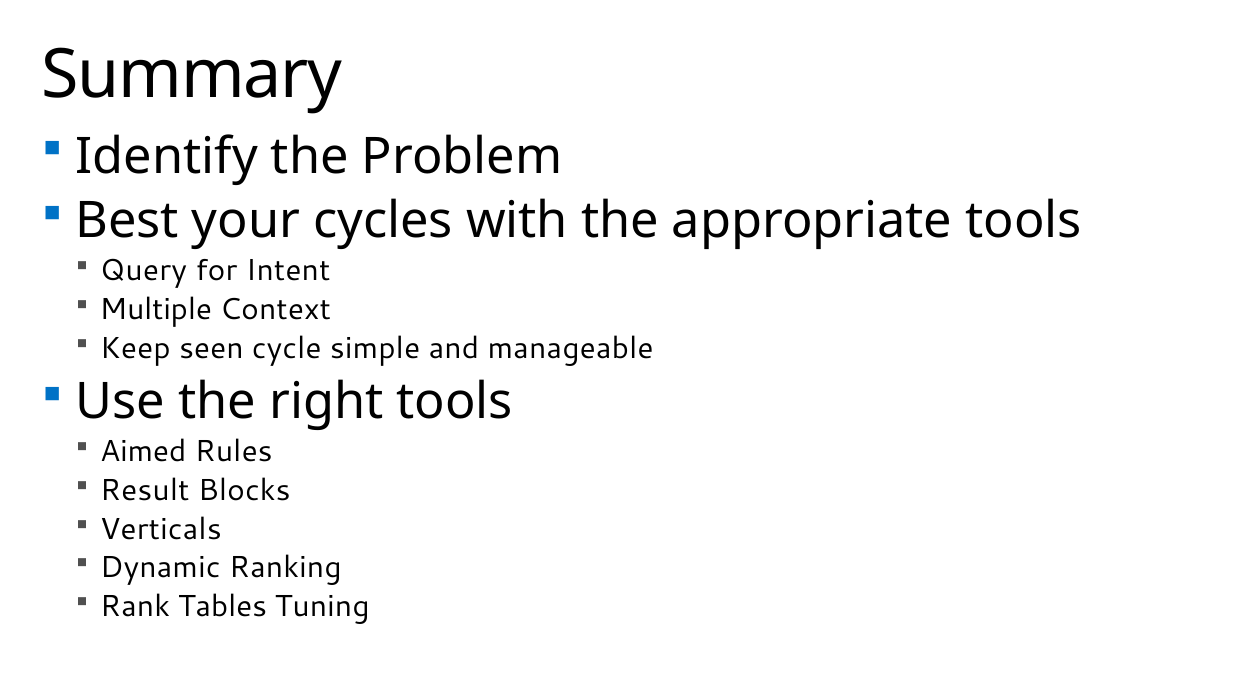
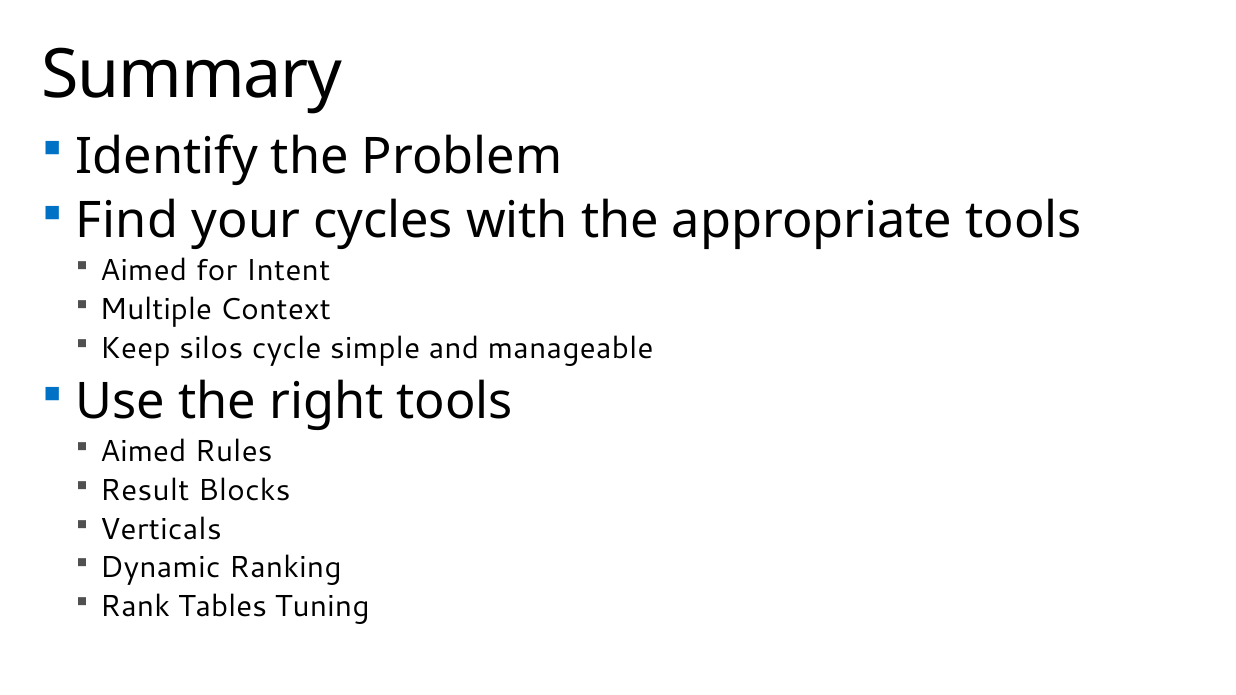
Best: Best -> Find
Query at (143, 271): Query -> Aimed
seen: seen -> silos
